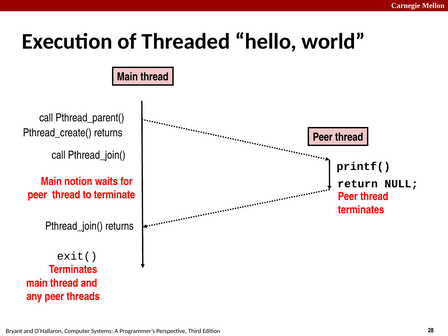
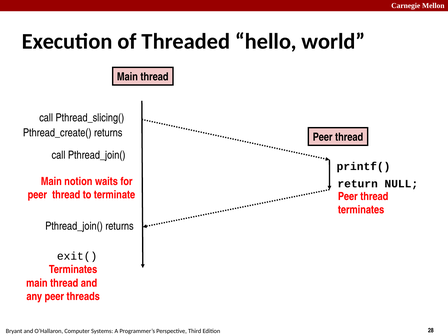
Pthread_parent(: Pthread_parent( -> Pthread_slicing(
